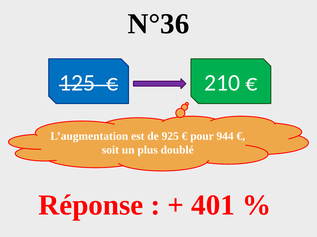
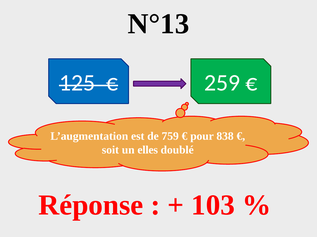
N°36: N°36 -> N°13
210: 210 -> 259
925: 925 -> 759
944: 944 -> 838
plus: plus -> elles
401: 401 -> 103
